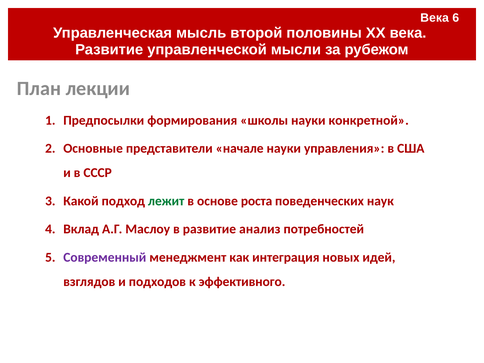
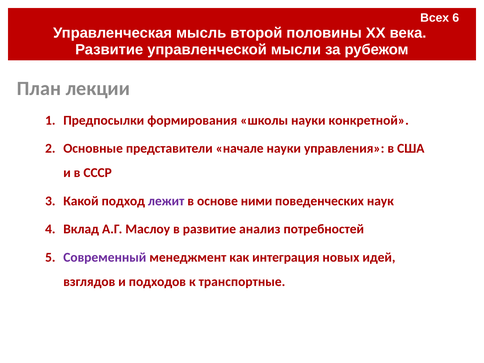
Века at (435, 18): Века -> Всех
лежит colour: green -> purple
роста: роста -> ними
эффективного: эффективного -> транспортные
